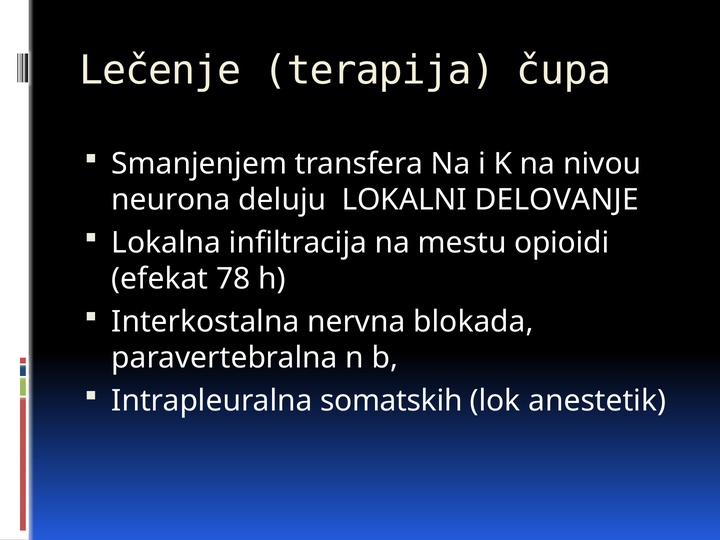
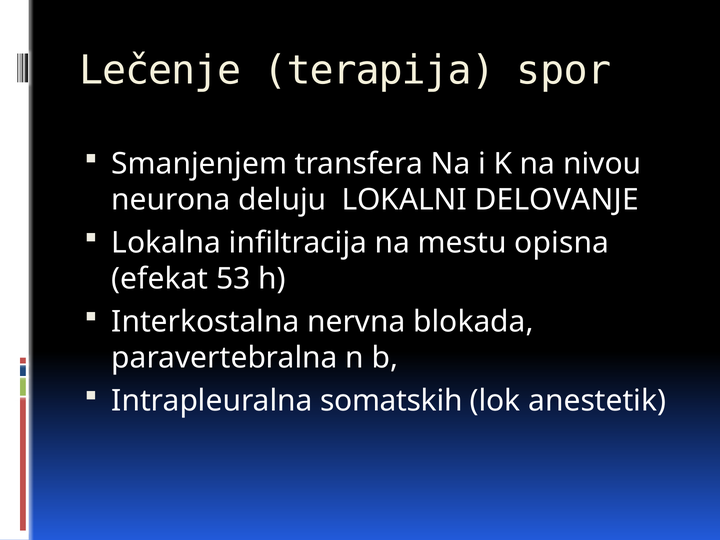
čupa: čupa -> spor
opioidi: opioidi -> opisna
78: 78 -> 53
